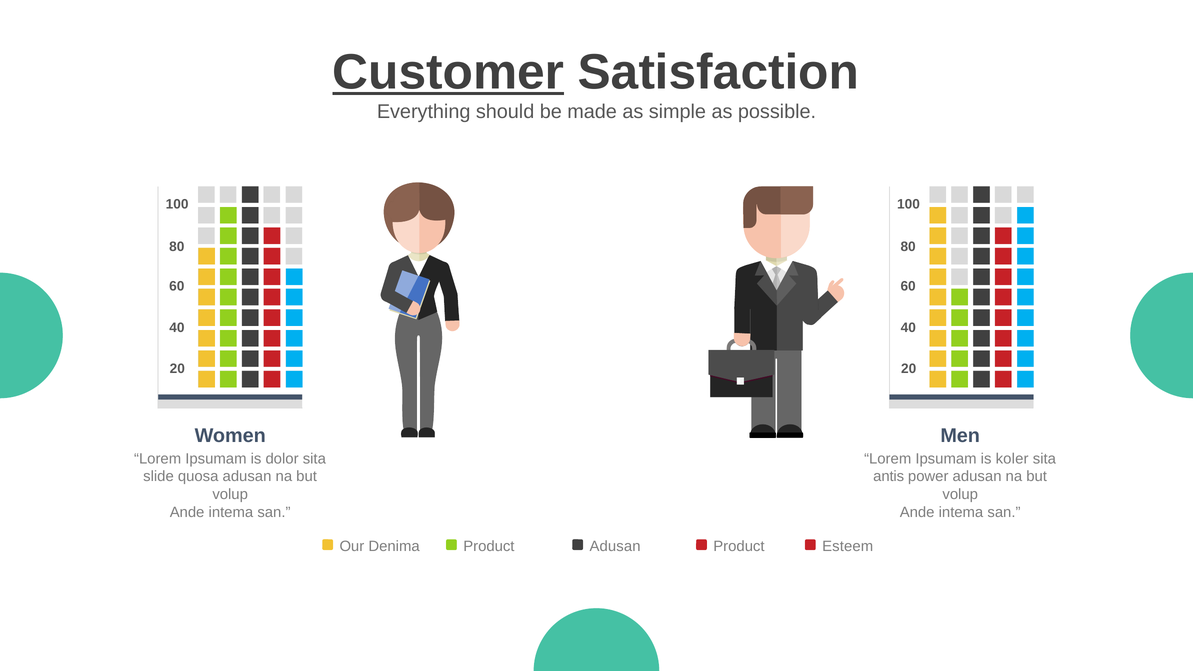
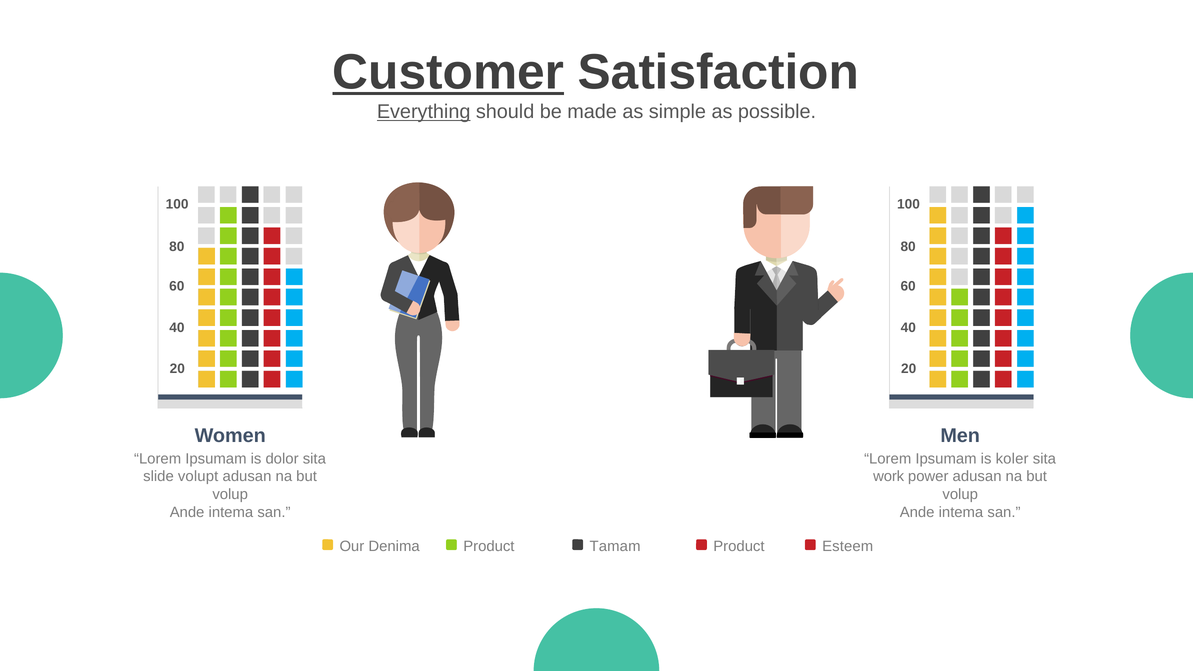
Everything underline: none -> present
quosa: quosa -> volupt
antis: antis -> work
Product Adusan: Adusan -> Tamam
